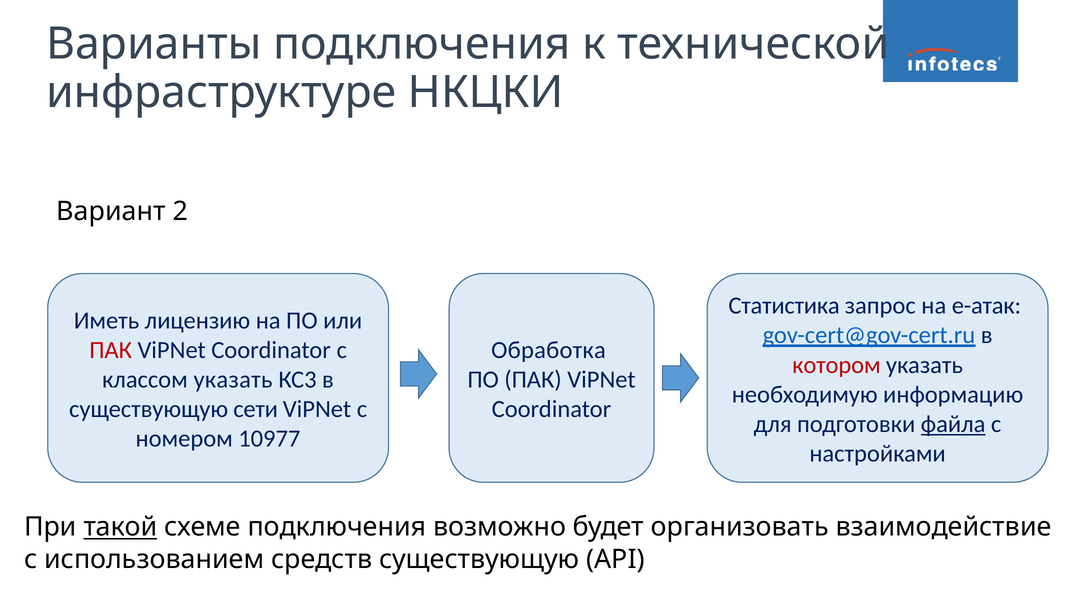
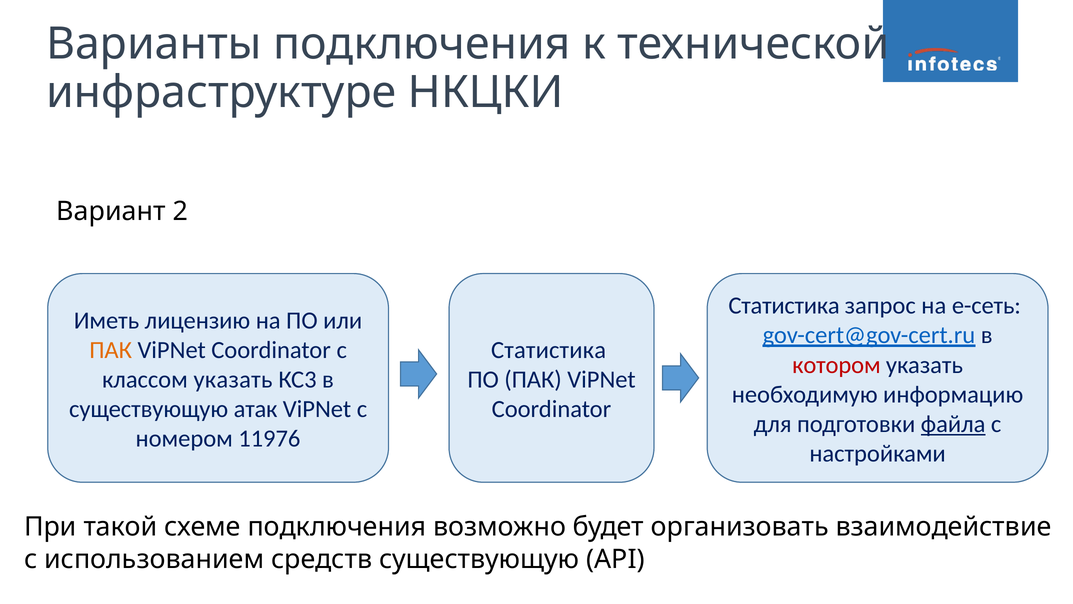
e-атак: e-атак -> e-сеть
ПАК at (111, 350) colour: red -> orange
Обработка at (549, 350): Обработка -> Статистика
сети: сети -> атак
10977: 10977 -> 11976
такой underline: present -> none
